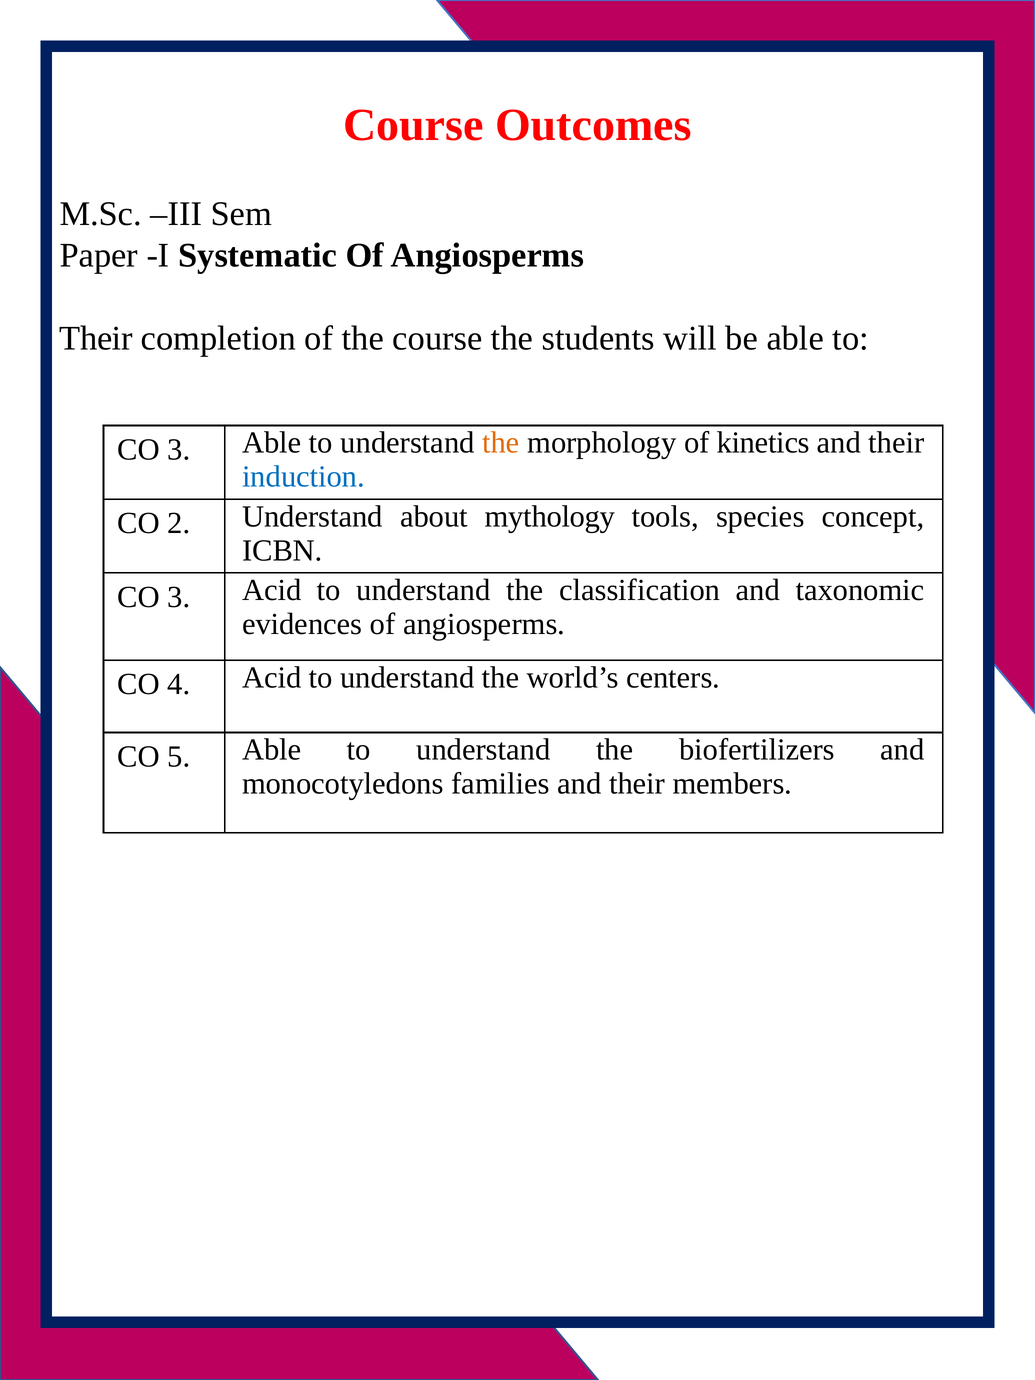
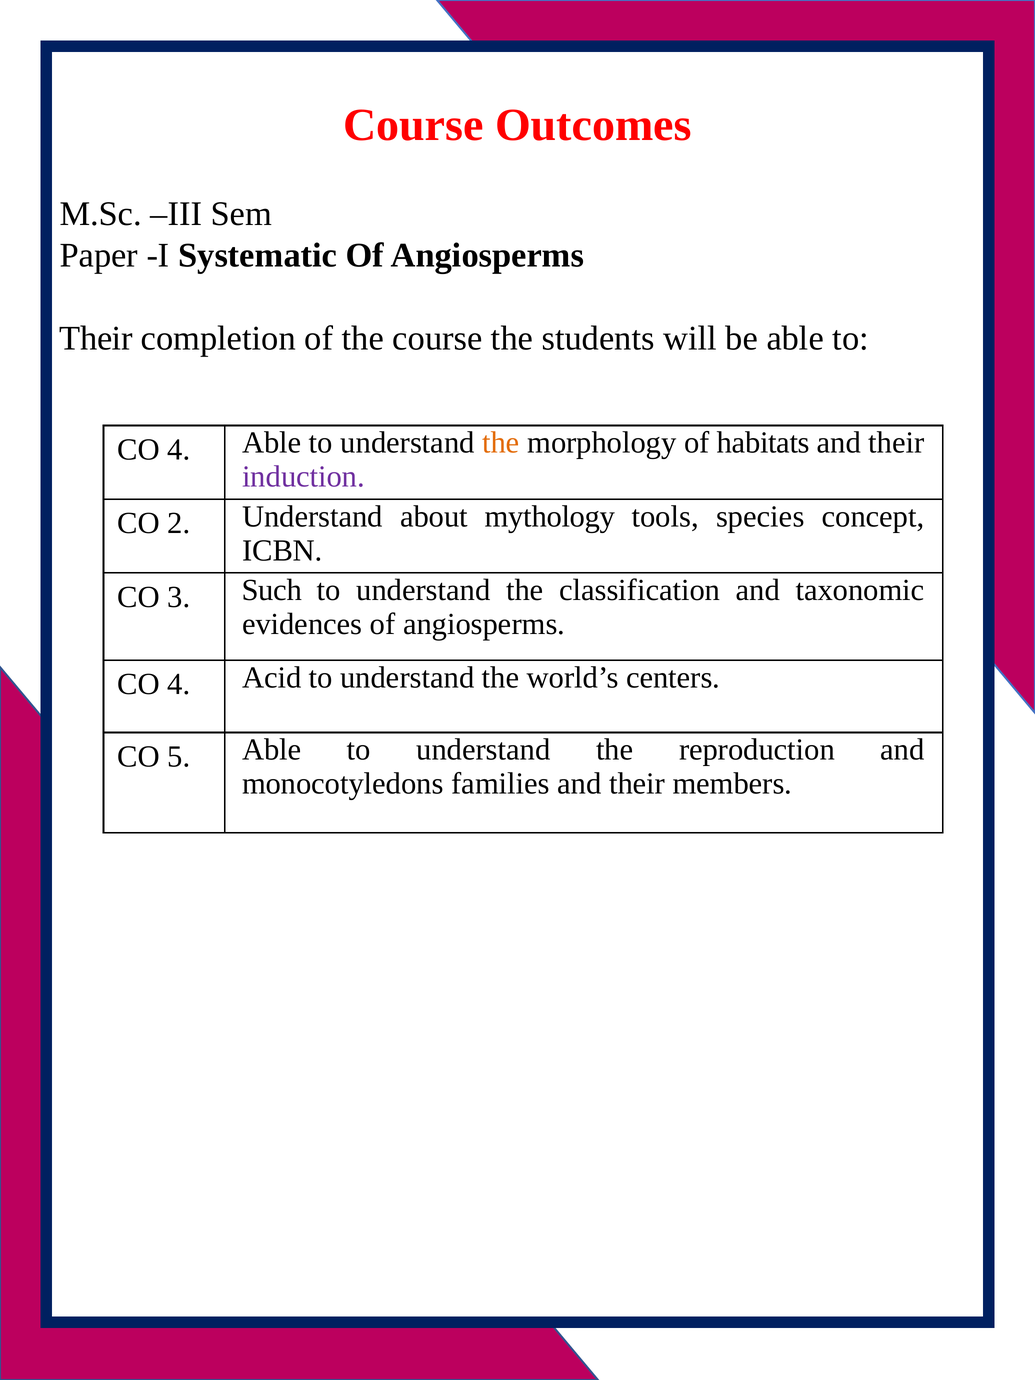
3 at (179, 450): 3 -> 4
kinetics: kinetics -> habitats
induction colour: blue -> purple
3 Acid: Acid -> Such
biofertilizers: biofertilizers -> reproduction
